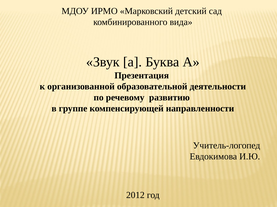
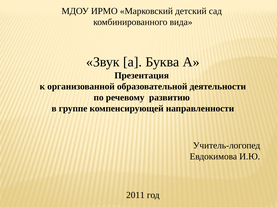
2012: 2012 -> 2011
